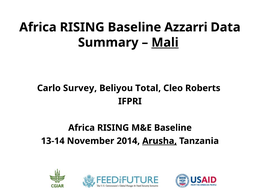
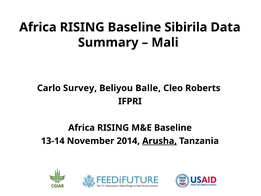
Azzarri: Azzarri -> Sibirila
Mali underline: present -> none
Total: Total -> Balle
